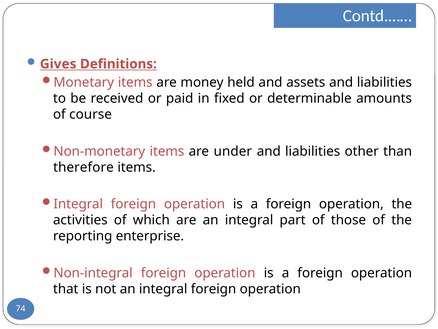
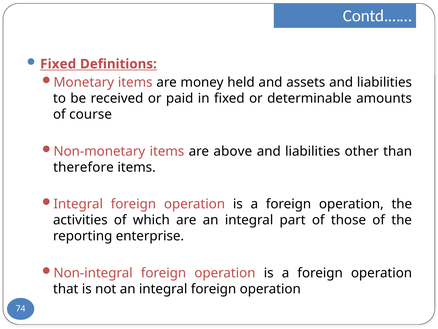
Gives at (58, 64): Gives -> Fixed
under: under -> above
